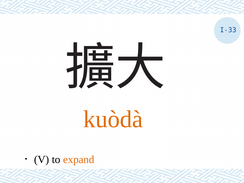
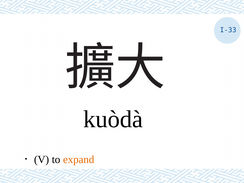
kuòdà colour: orange -> black
